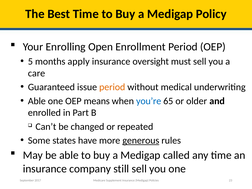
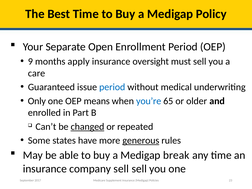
Enrolling: Enrolling -> Separate
5: 5 -> 9
period at (112, 87) colour: orange -> blue
Able at (37, 101): Able -> Only
changed underline: none -> present
called: called -> break
company still: still -> sell
